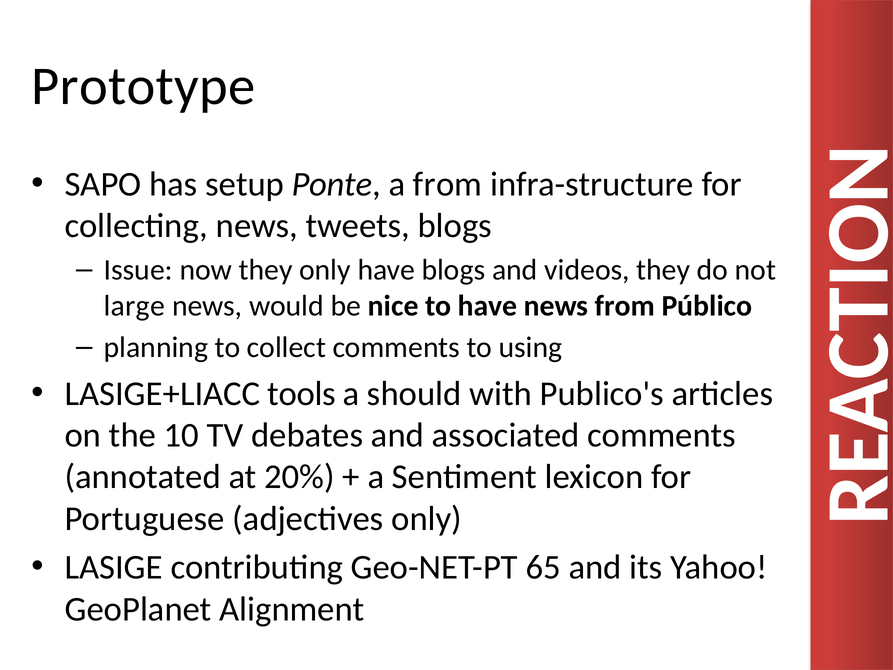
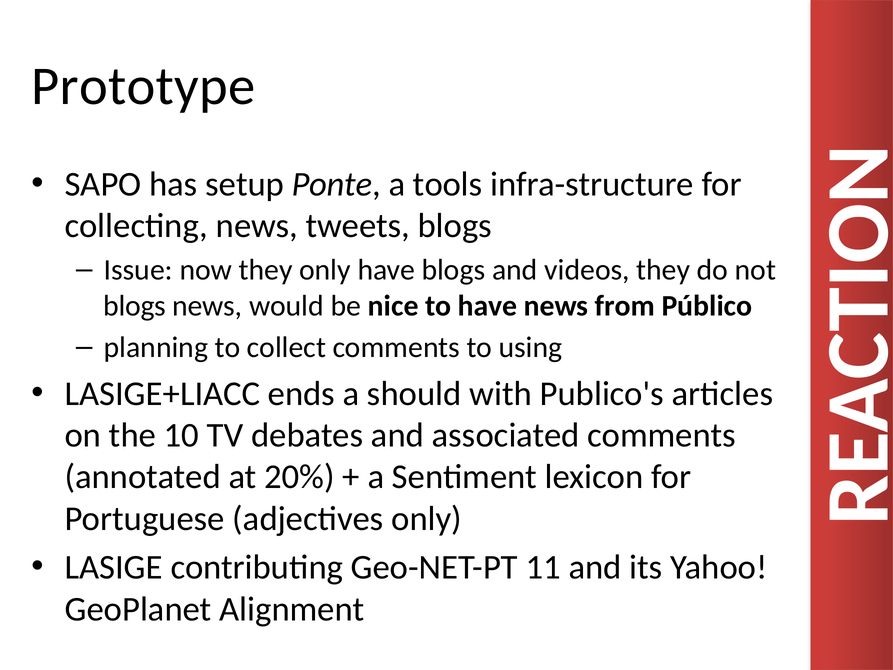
a from: from -> tools
large at (134, 306): large -> blogs
tools: tools -> ends
65: 65 -> 11
